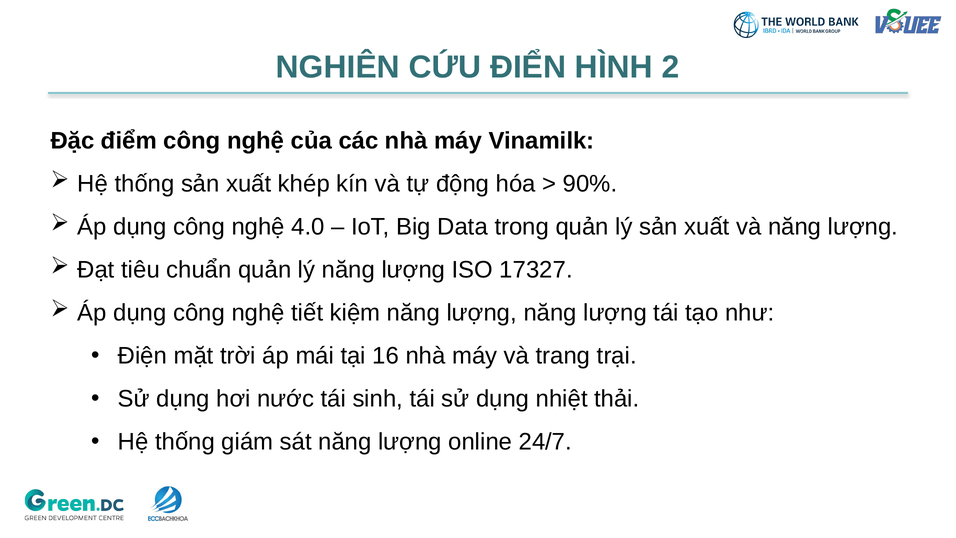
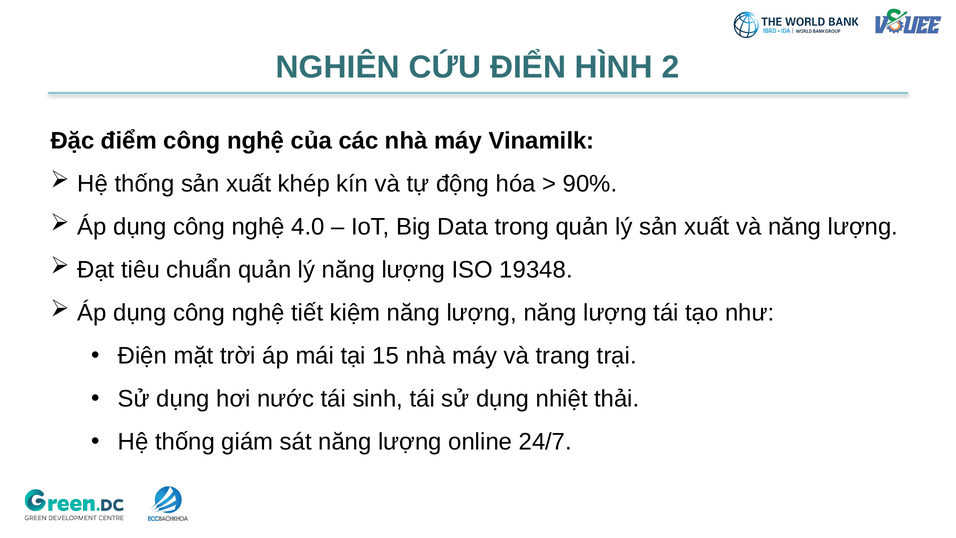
17327: 17327 -> 19348
16: 16 -> 15
